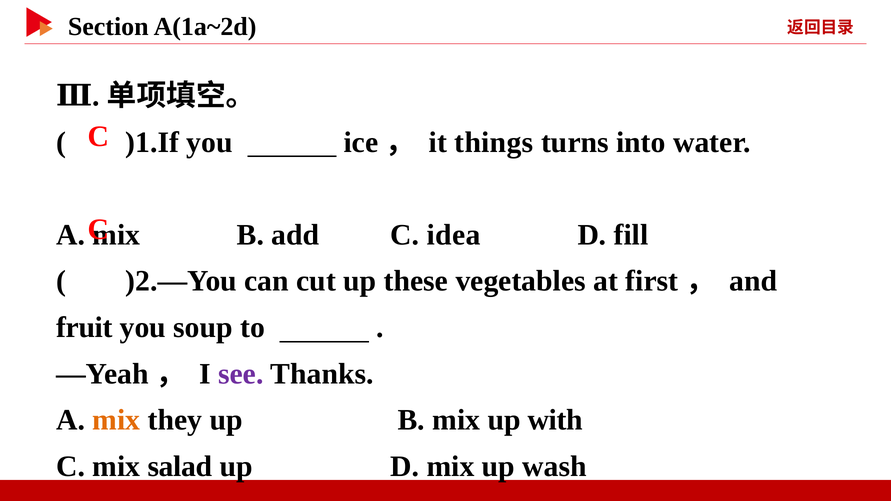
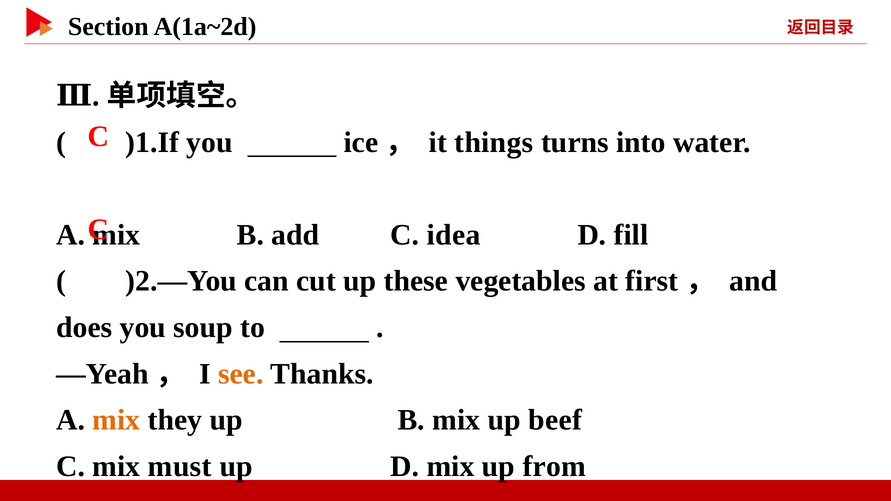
fruit: fruit -> does
see colour: purple -> orange
with: with -> beef
salad: salad -> must
wash: wash -> from
